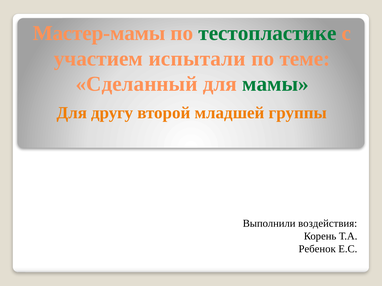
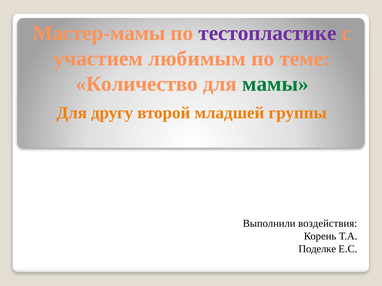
тестопластике colour: green -> purple
испытали: испытали -> любимым
Сделанный: Сделанный -> Количество
Ребенок: Ребенок -> Поделке
